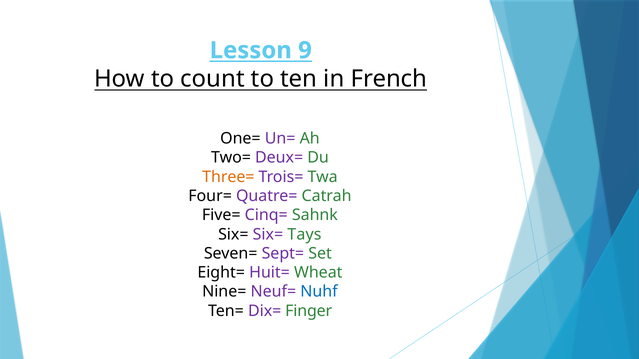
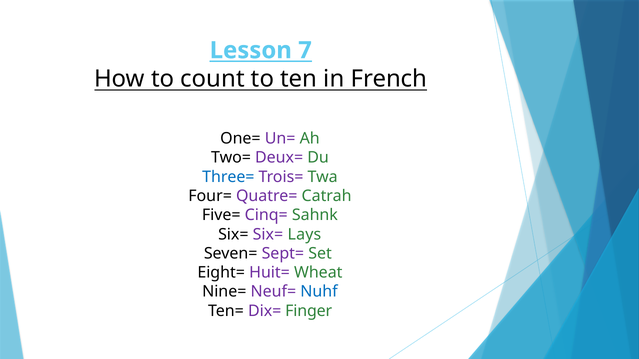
9: 9 -> 7
Three= colour: orange -> blue
Tays: Tays -> Lays
